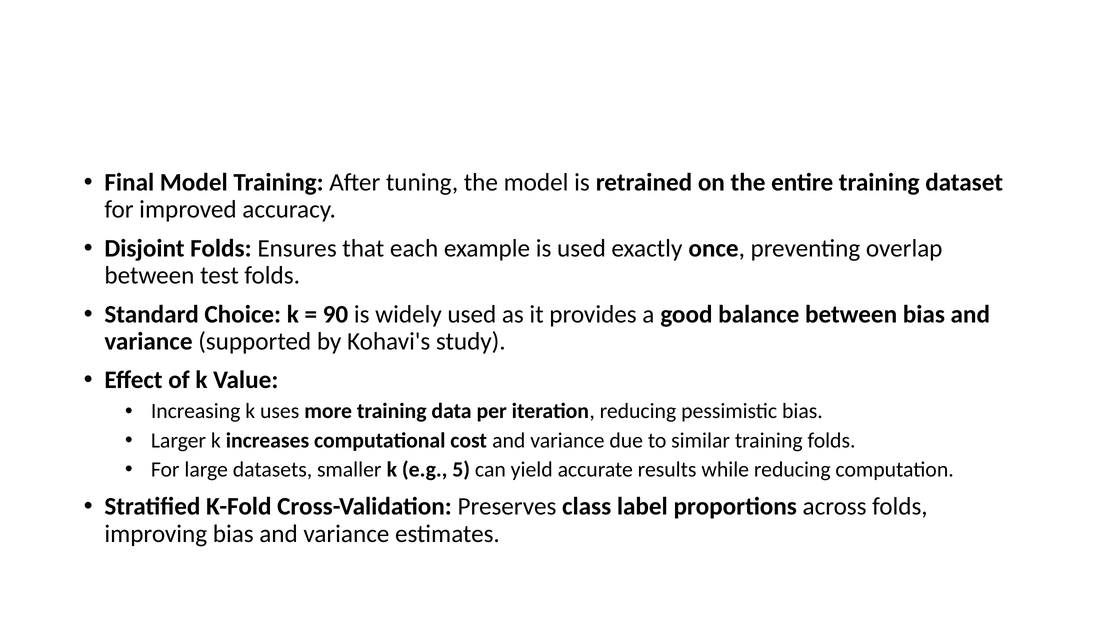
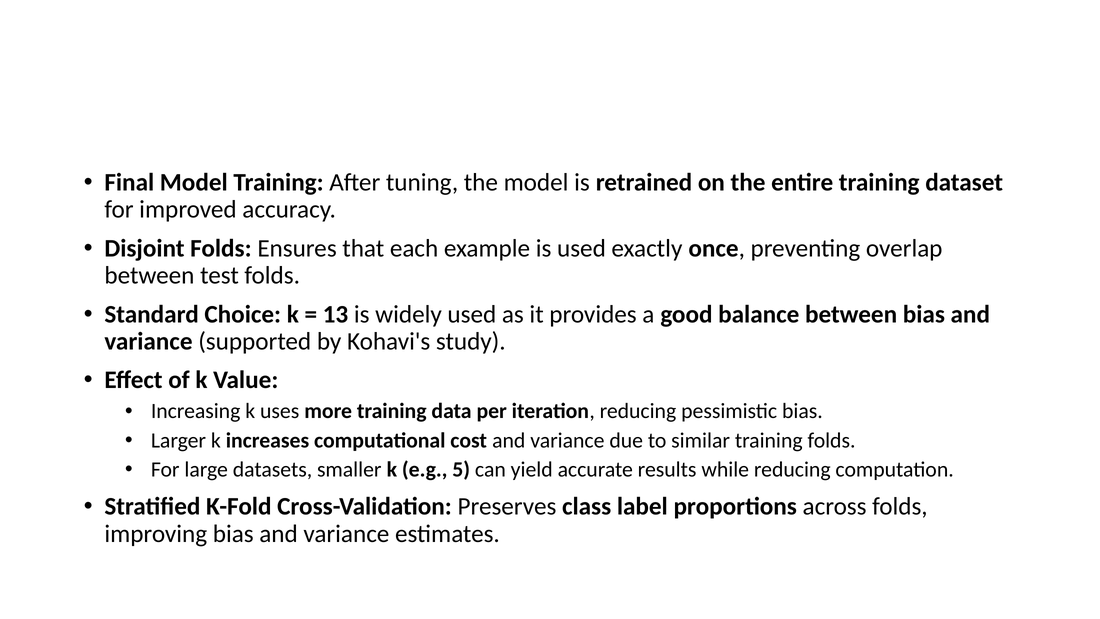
90: 90 -> 13
